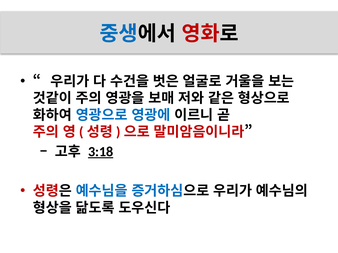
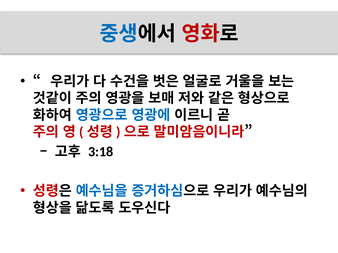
3:18 underline: present -> none
